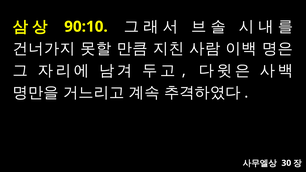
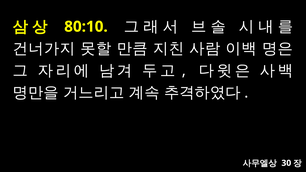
90:10: 90:10 -> 80:10
